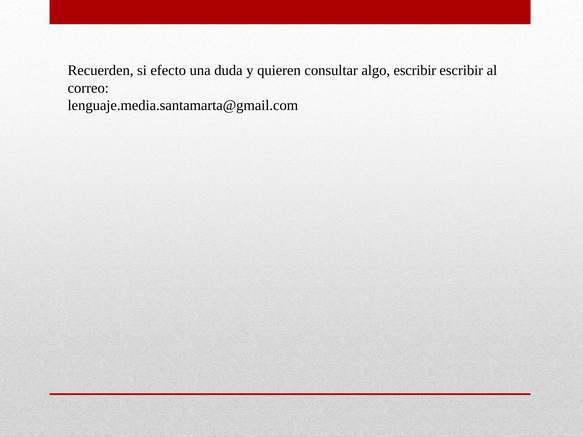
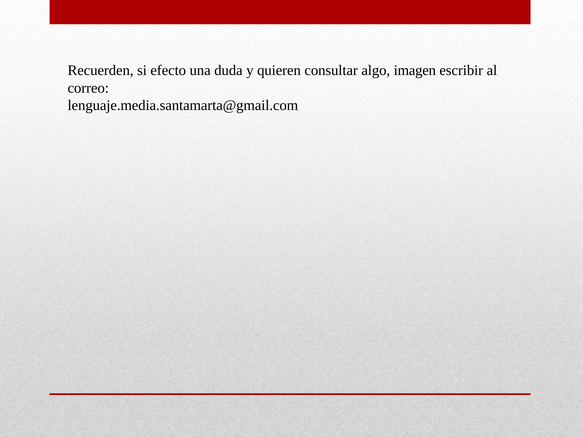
algo escribir: escribir -> imagen
